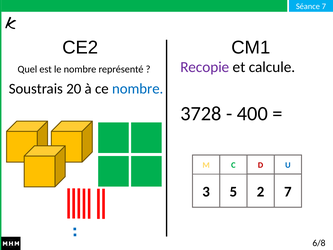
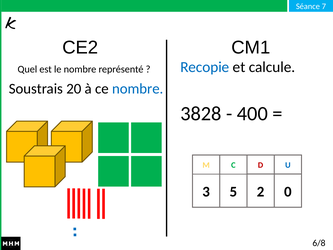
Recopie colour: purple -> blue
3728: 3728 -> 3828
2 7: 7 -> 0
